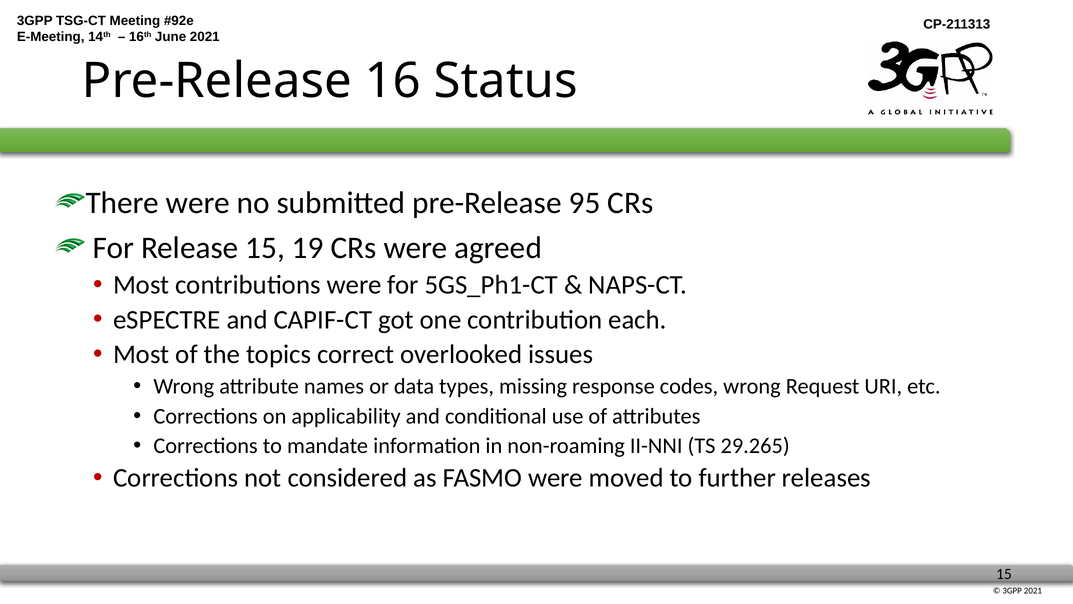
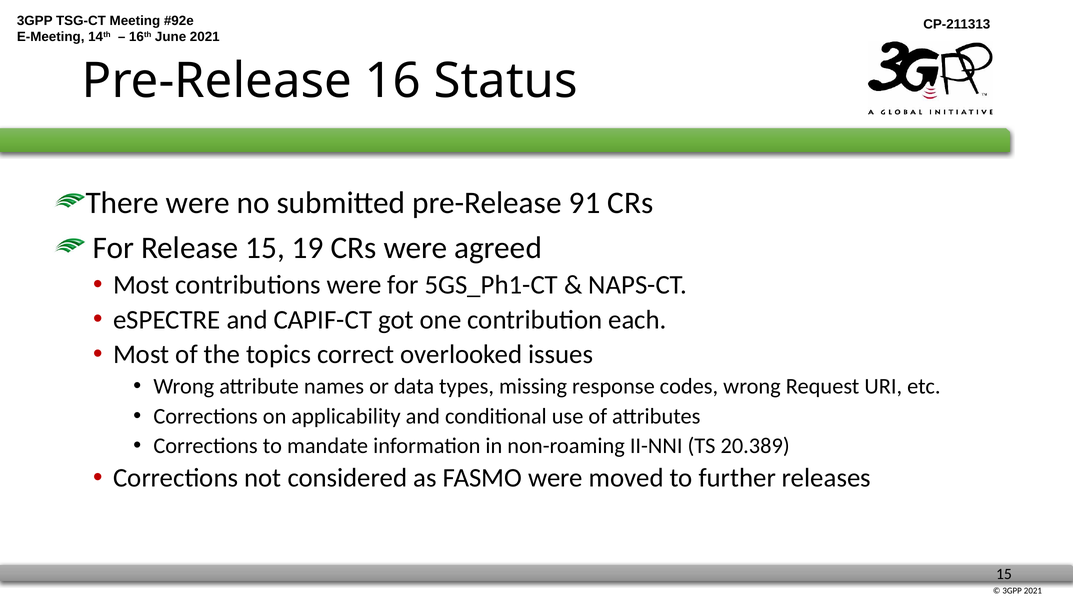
95: 95 -> 91
29.265: 29.265 -> 20.389
